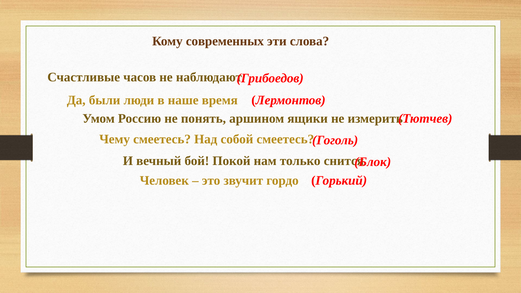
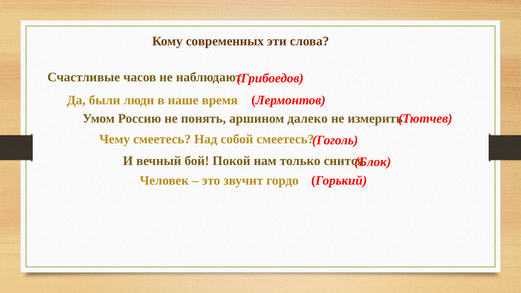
ящики: ящики -> далеко
